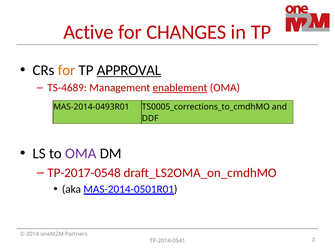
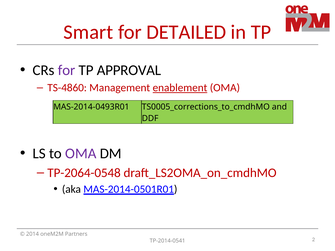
Active: Active -> Smart
CHANGES: CHANGES -> DETAILED
for at (67, 70) colour: orange -> purple
APPROVAL underline: present -> none
TS-4689: TS-4689 -> TS-4860
TP-2017-0548: TP-2017-0548 -> TP-2064-0548
